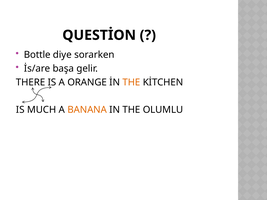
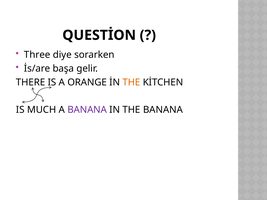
Bottle: Bottle -> Three
BANANA at (87, 110) colour: orange -> purple
THE OLUMLU: OLUMLU -> BANANA
